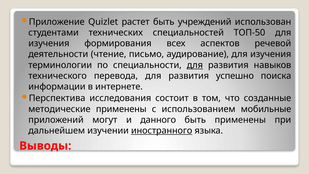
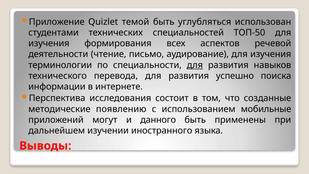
растет: растет -> темой
учреждений: учреждений -> углубляться
методические применены: применены -> появлению
иностранного underline: present -> none
